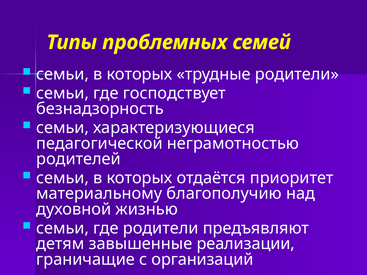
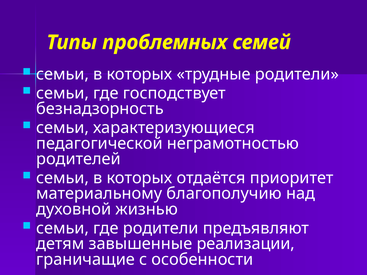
организаций: организаций -> особенности
